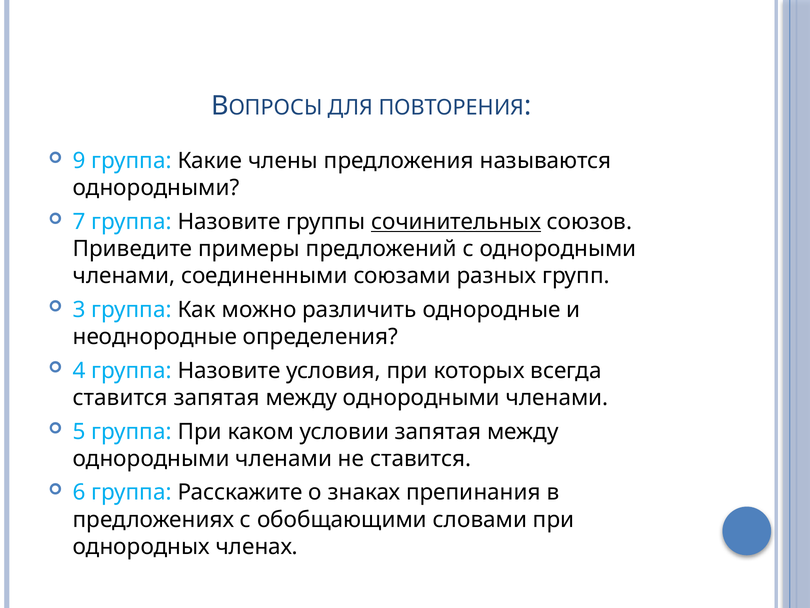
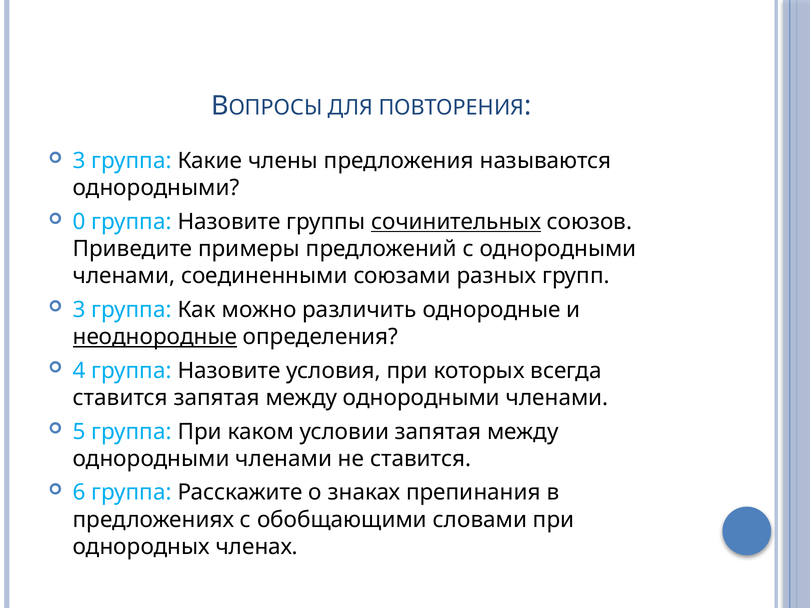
9 at (79, 161): 9 -> 3
7: 7 -> 0
неоднородные underline: none -> present
